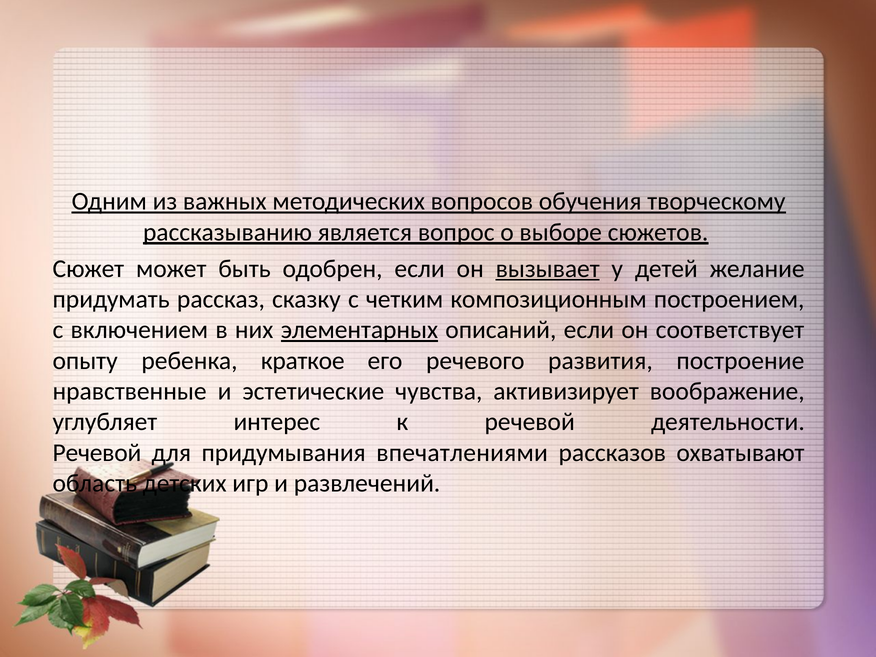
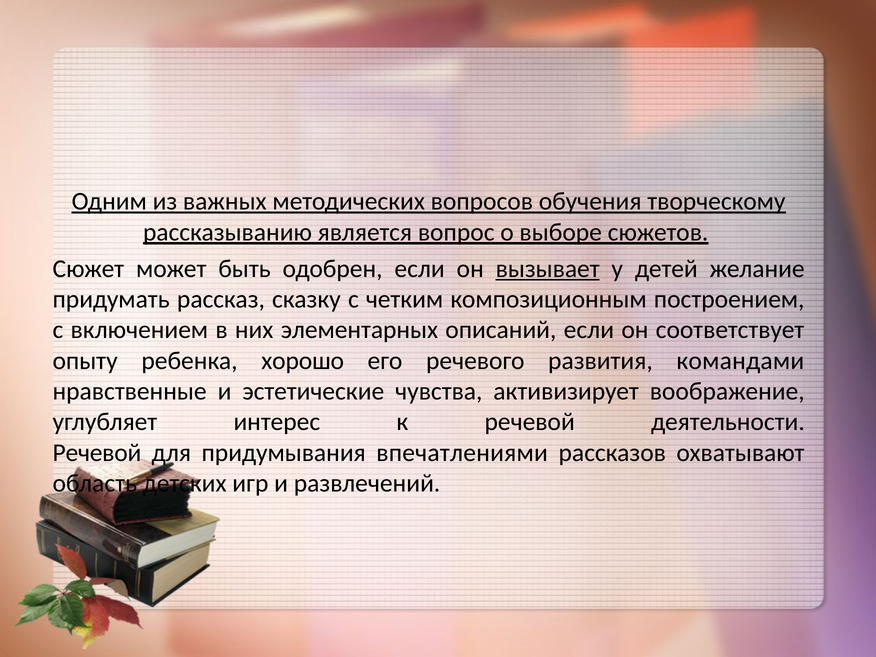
элементарных underline: present -> none
краткое: краткое -> хорошо
построение: построение -> командами
